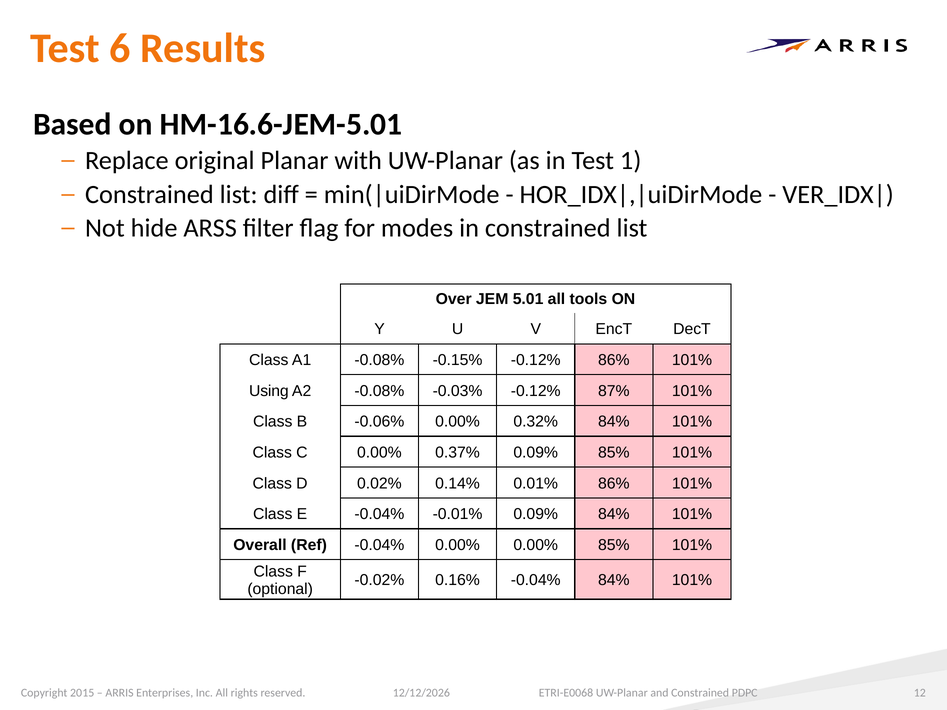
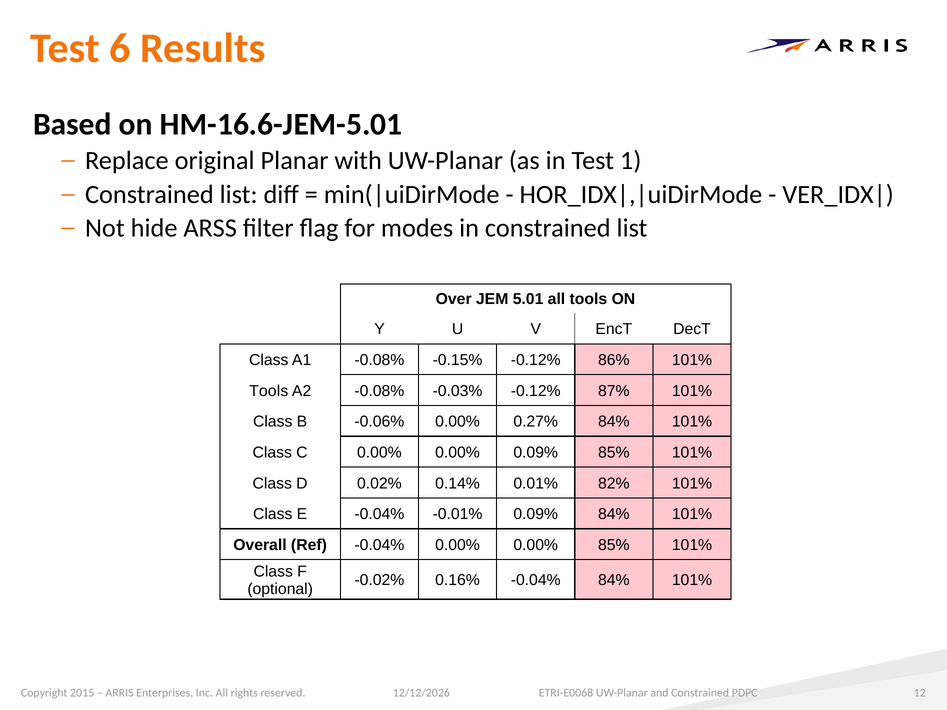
Using at (269, 391): Using -> Tools
0.32%: 0.32% -> 0.27%
C 0.00% 0.37%: 0.37% -> 0.00%
0.01% 86%: 86% -> 82%
